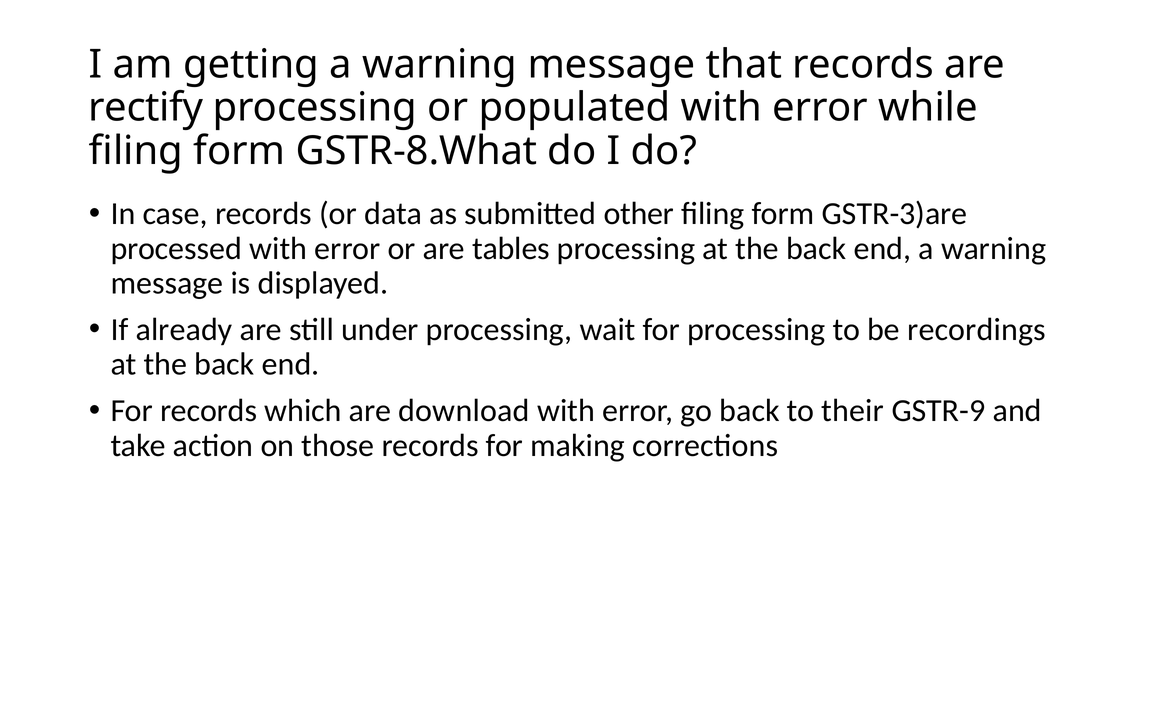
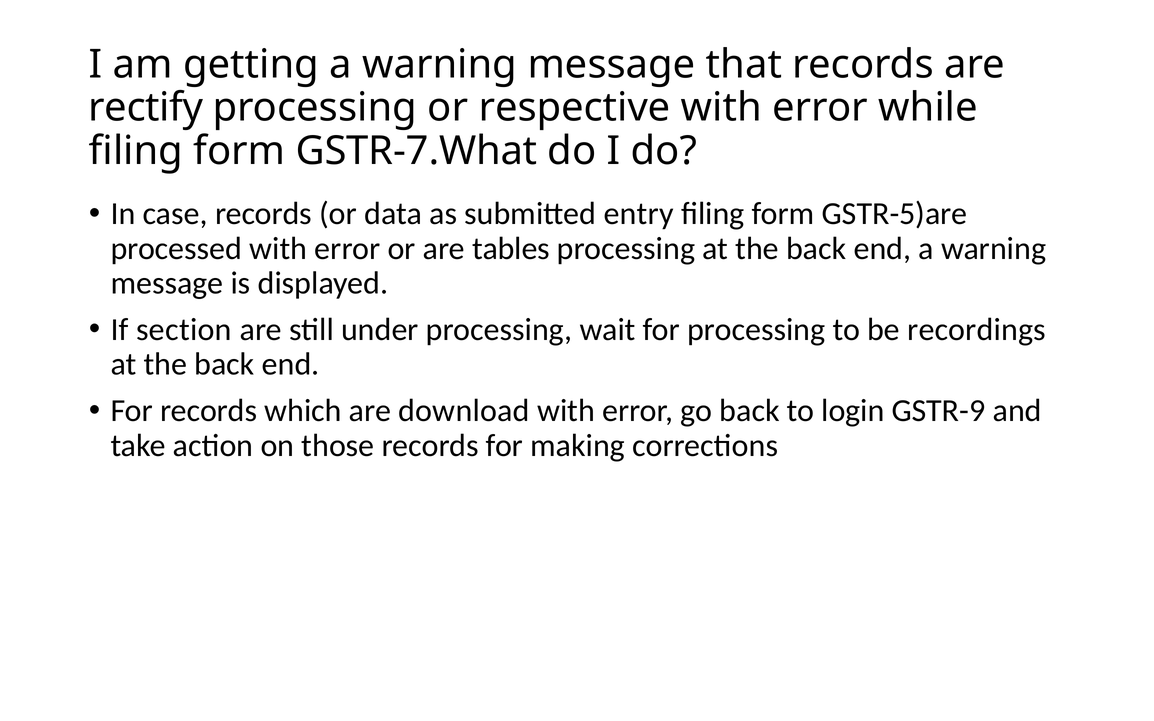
populated: populated -> respective
GSTR-8.What: GSTR-8.What -> GSTR-7.What
other: other -> entry
GSTR-3)are: GSTR-3)are -> GSTR-5)are
already: already -> section
their: their -> login
